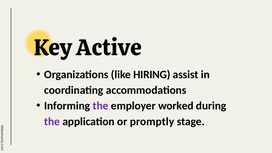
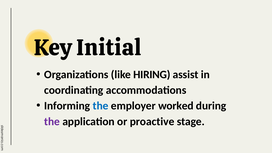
Active: Active -> Initial
the at (101, 106) colour: purple -> blue
promptly: promptly -> proactive
